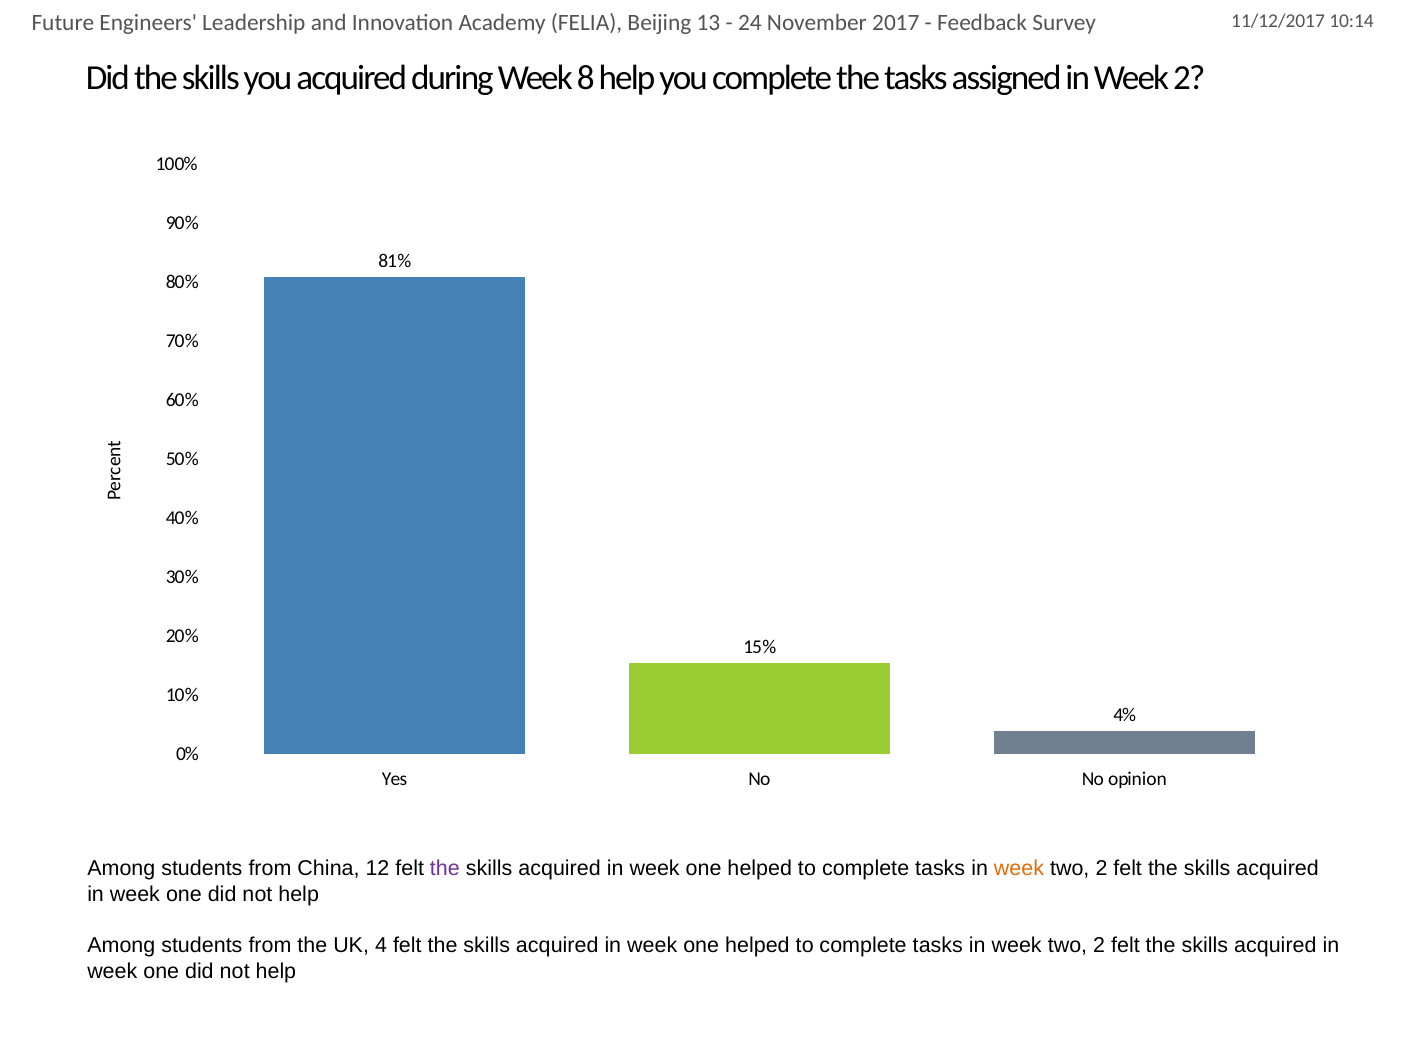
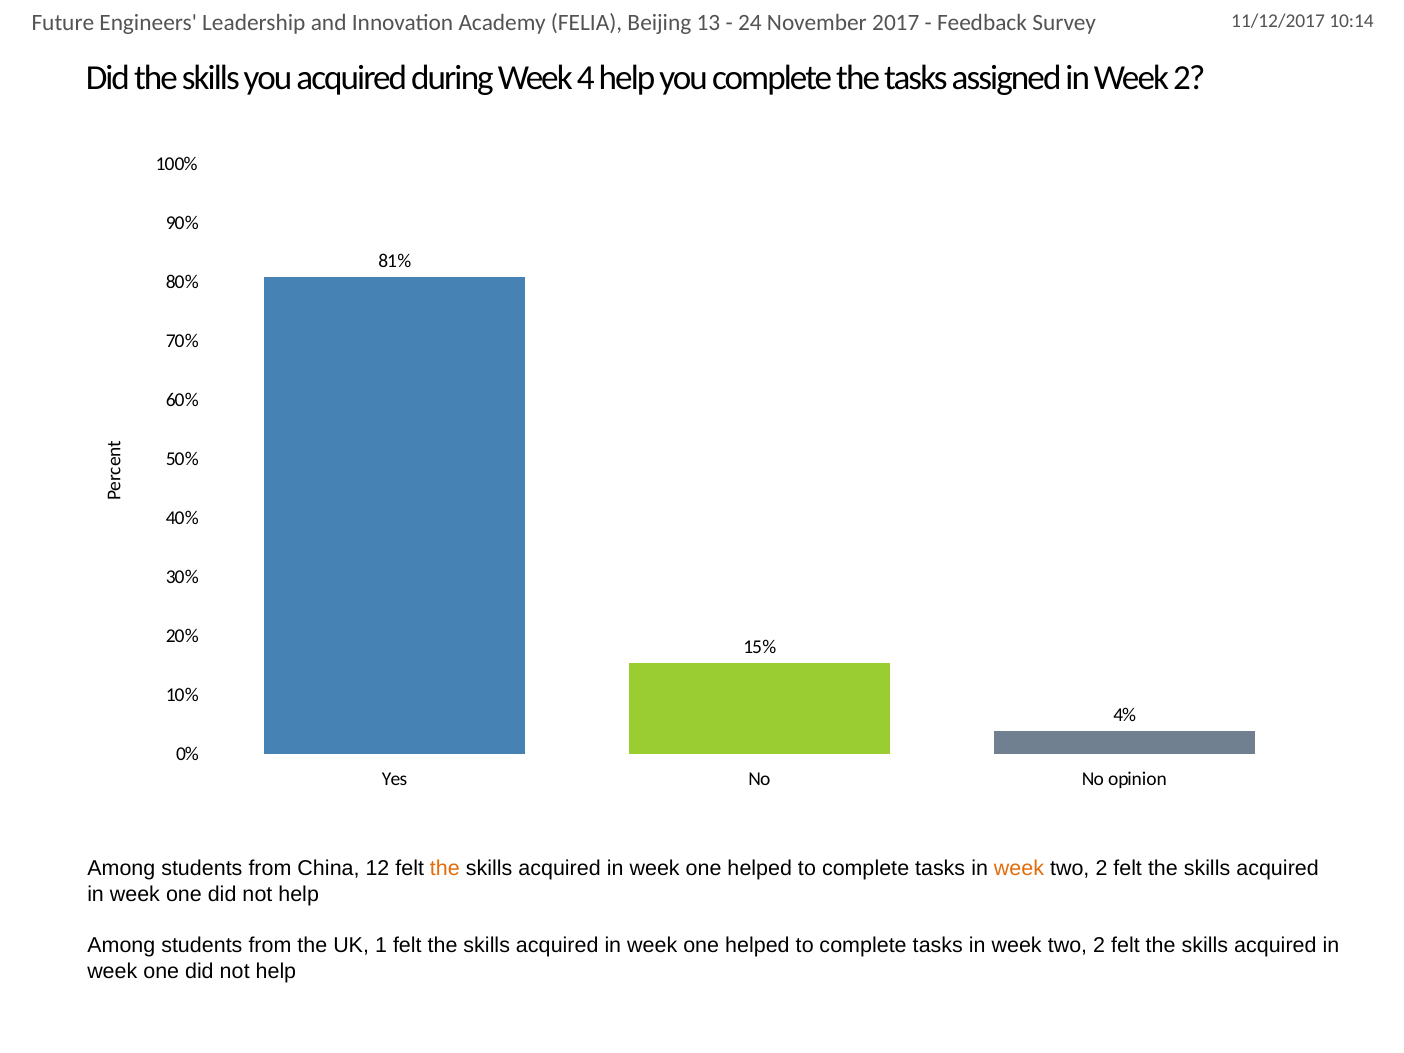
8: 8 -> 4
the at (445, 868) colour: purple -> orange
4: 4 -> 1
